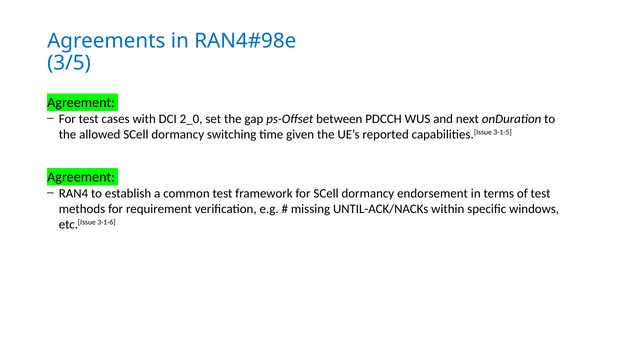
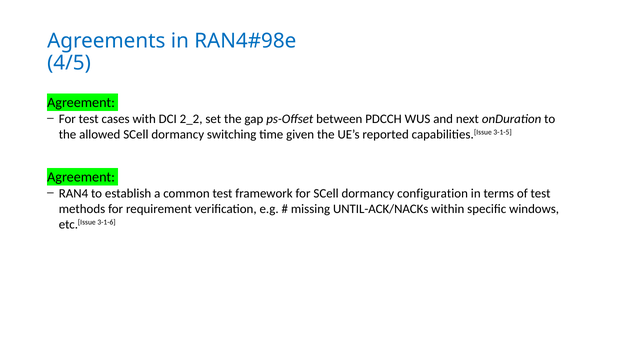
3/5: 3/5 -> 4/5
2_0: 2_0 -> 2_2
endorsement: endorsement -> configuration
